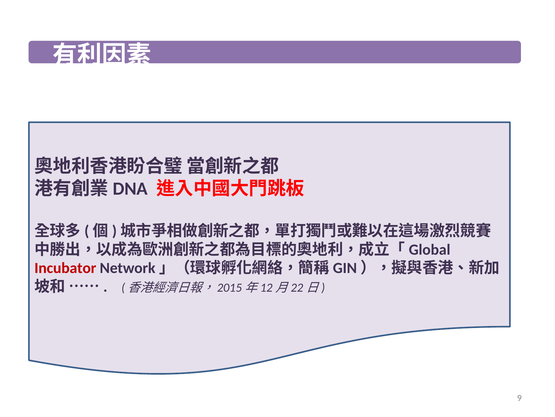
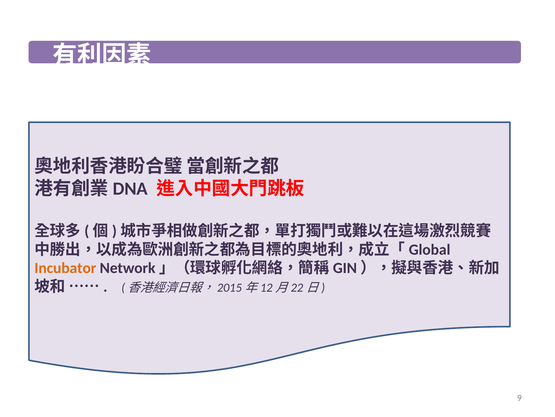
Incubator colour: red -> orange
